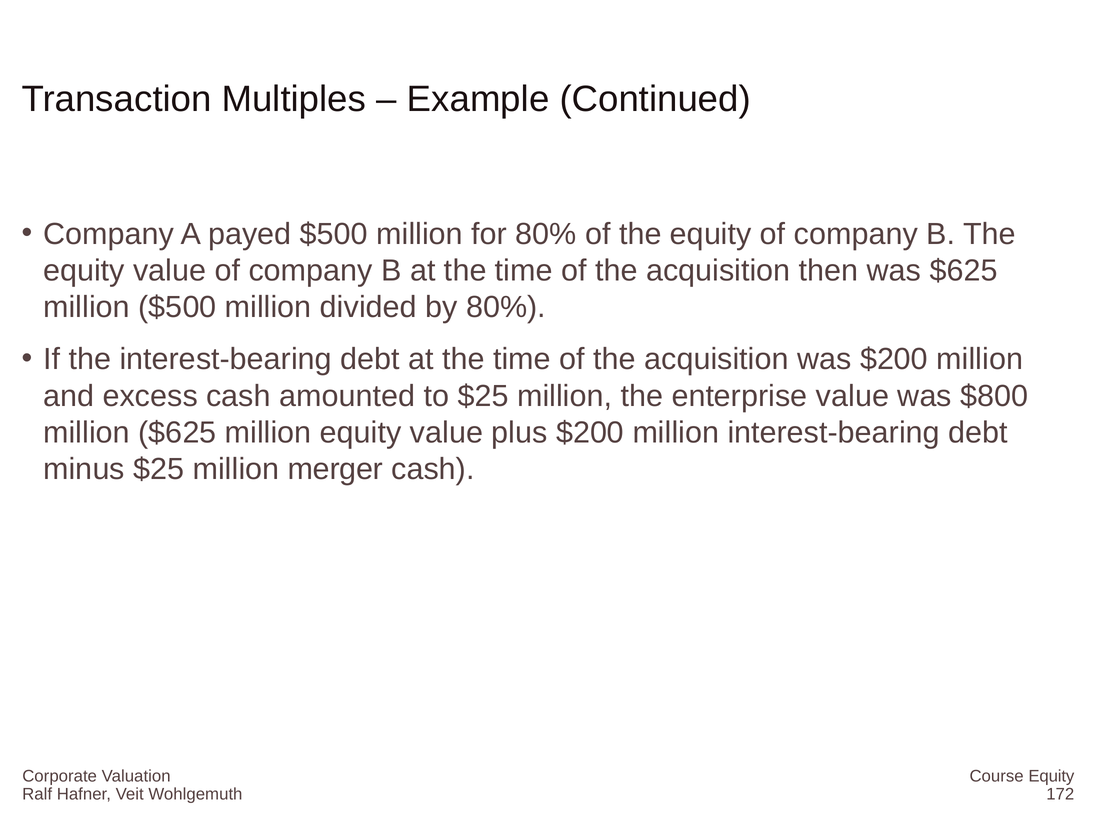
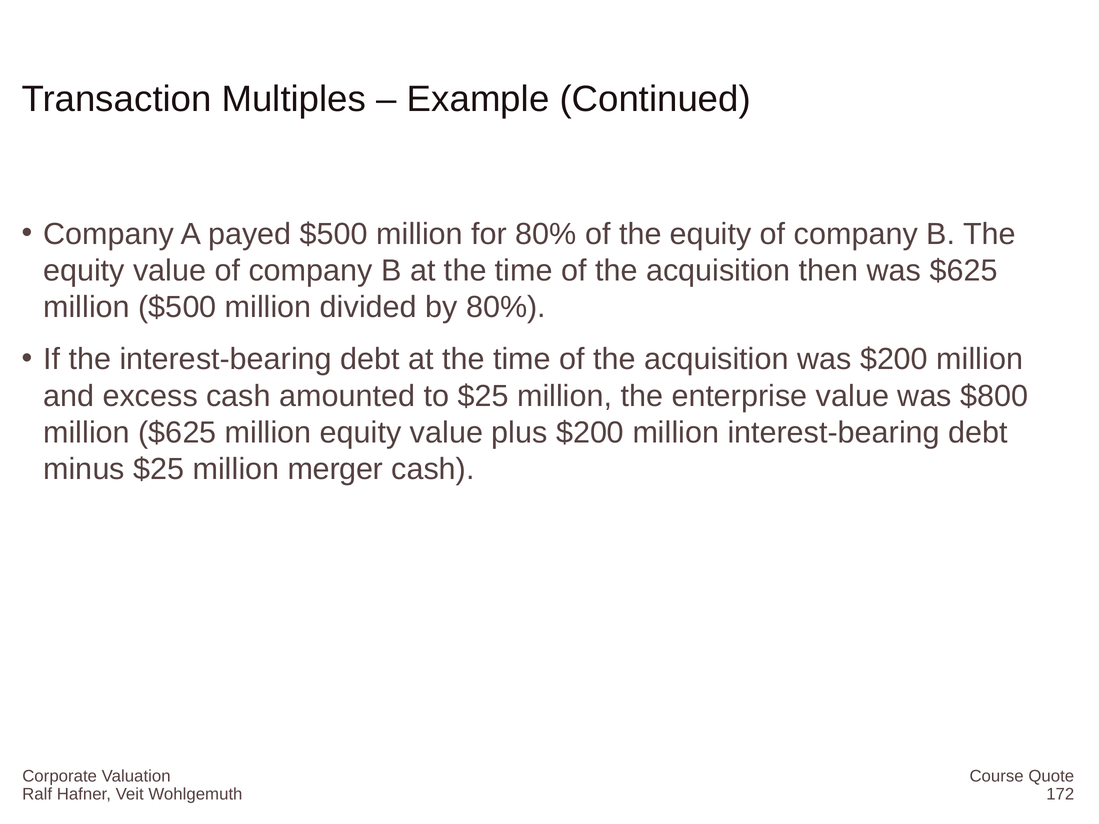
Course Equity: Equity -> Quote
